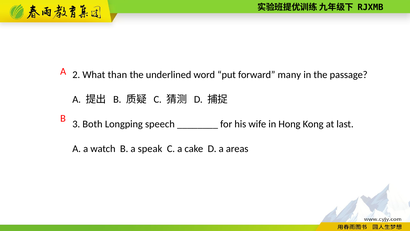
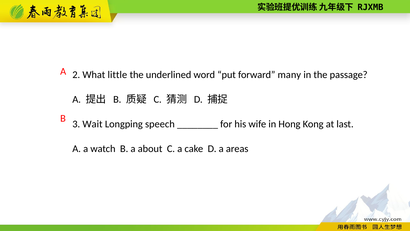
than: than -> little
Both: Both -> Wait
speak: speak -> about
